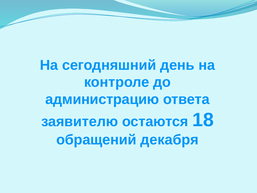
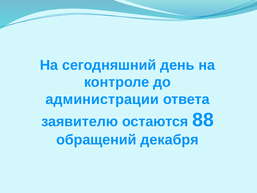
администрацию: администрацию -> администрации
18: 18 -> 88
